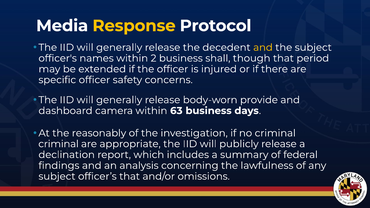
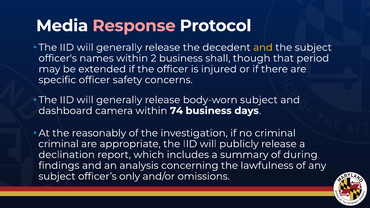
Response colour: yellow -> pink
body-worn provide: provide -> subject
63: 63 -> 74
federal: federal -> during
officer’s that: that -> only
